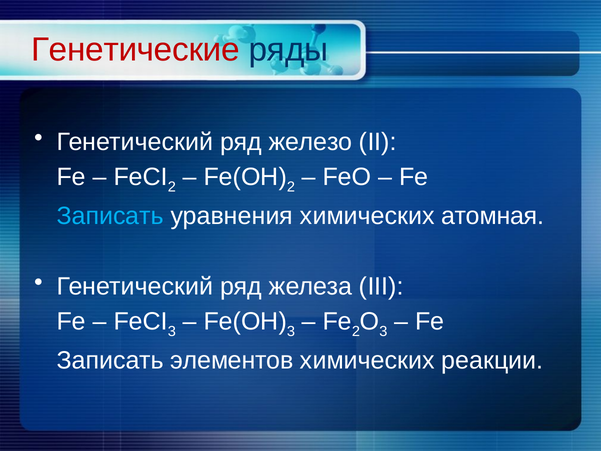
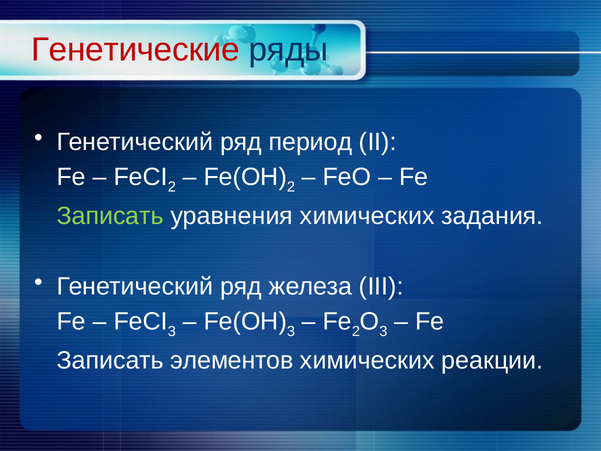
железо: железо -> период
Записать at (110, 216) colour: light blue -> light green
атомная: атомная -> задания
